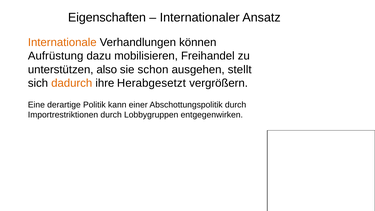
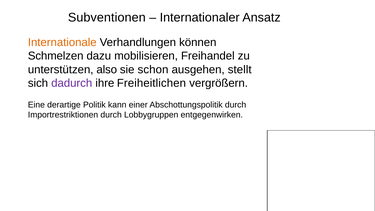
Eigenschaften: Eigenschaften -> Subventionen
Aufrüstung: Aufrüstung -> Schmelzen
dadurch colour: orange -> purple
Herabgesetzt: Herabgesetzt -> Freiheitlichen
